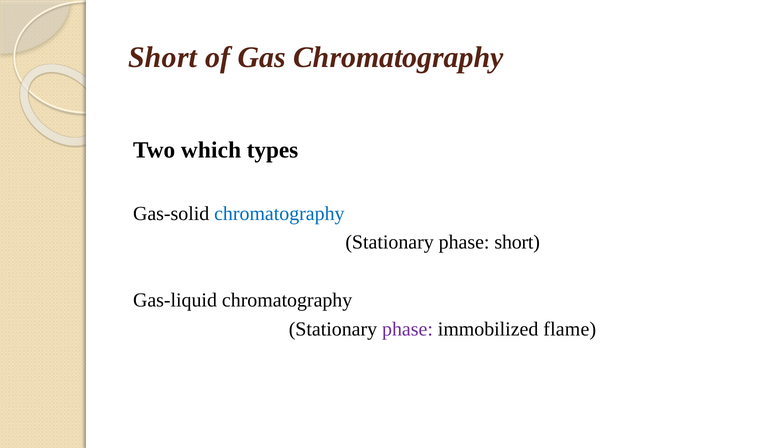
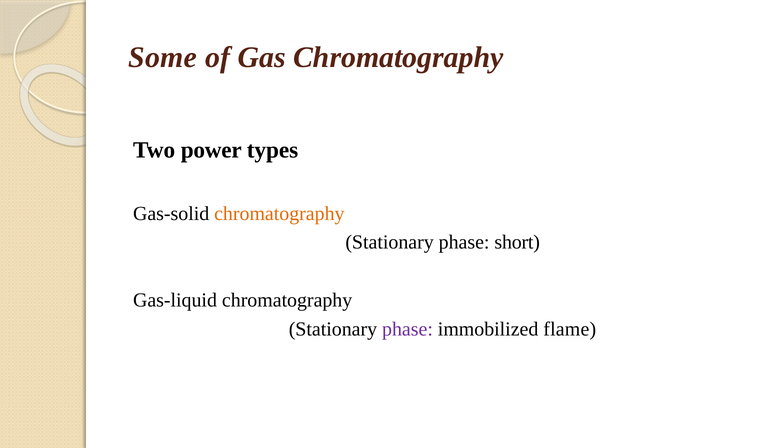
Short at (163, 57): Short -> Some
which: which -> power
chromatography at (279, 213) colour: blue -> orange
